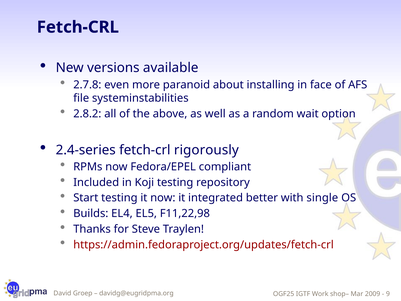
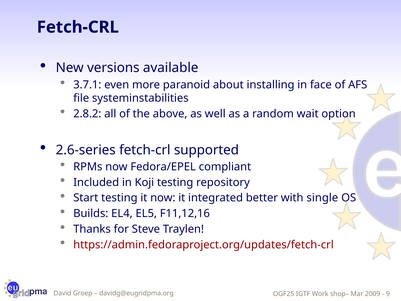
2.7.8: 2.7.8 -> 3.7.1
2.4-series: 2.4-series -> 2.6-series
rigorously: rigorously -> supported
F11,22,98: F11,22,98 -> F11,12,16
